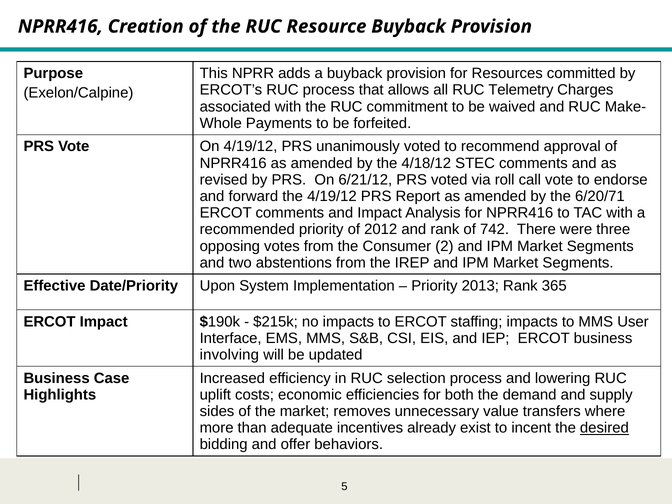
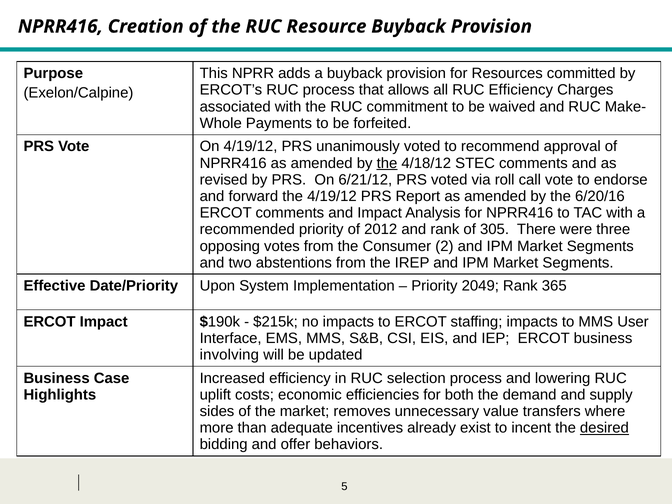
RUC Telemetry: Telemetry -> Efficiency
the at (387, 163) underline: none -> present
6/20/71: 6/20/71 -> 6/20/16
742: 742 -> 305
2013: 2013 -> 2049
